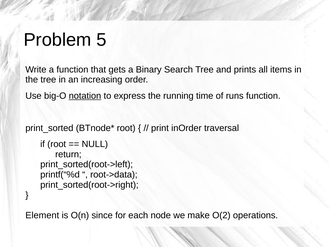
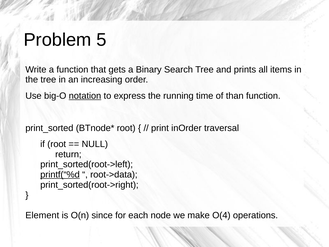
runs: runs -> than
printf(“%d underline: none -> present
O(2: O(2 -> O(4
